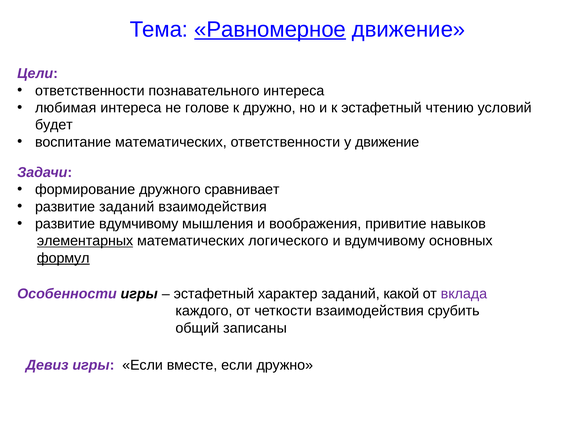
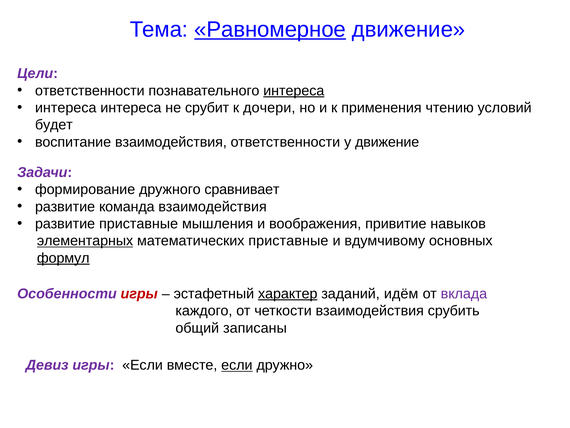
интереса at (294, 91) underline: none -> present
любимая at (66, 108): любимая -> интереса
голове: голове -> срубит
к дружно: дружно -> дочери
к эстафетный: эстафетный -> применения
воспитание математических: математических -> взаимодействия
развитие заданий: заданий -> команда
развитие вдумчивому: вдумчивому -> приставные
математических логического: логического -> приставные
игры at (139, 293) colour: black -> red
характер underline: none -> present
какой: какой -> идём
если at (237, 365) underline: none -> present
